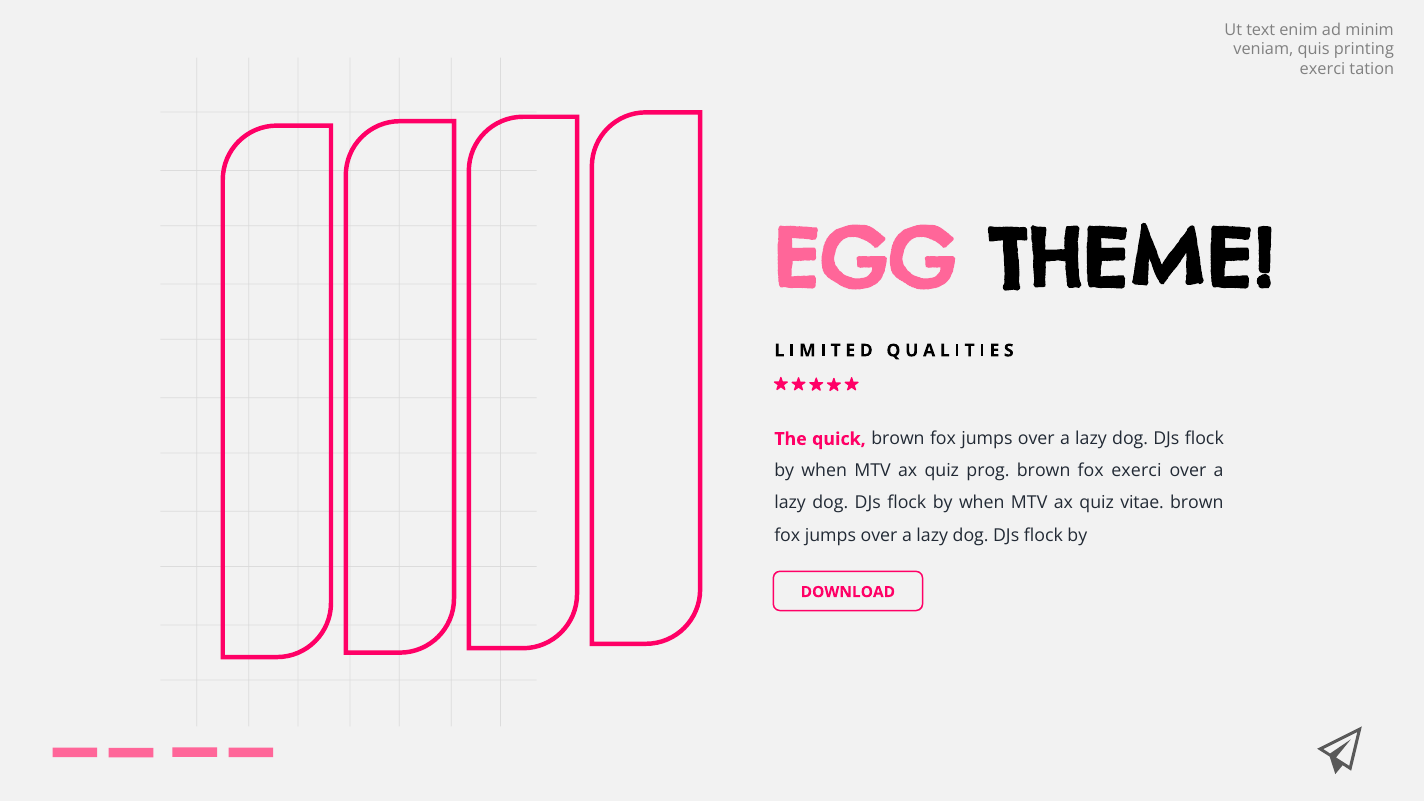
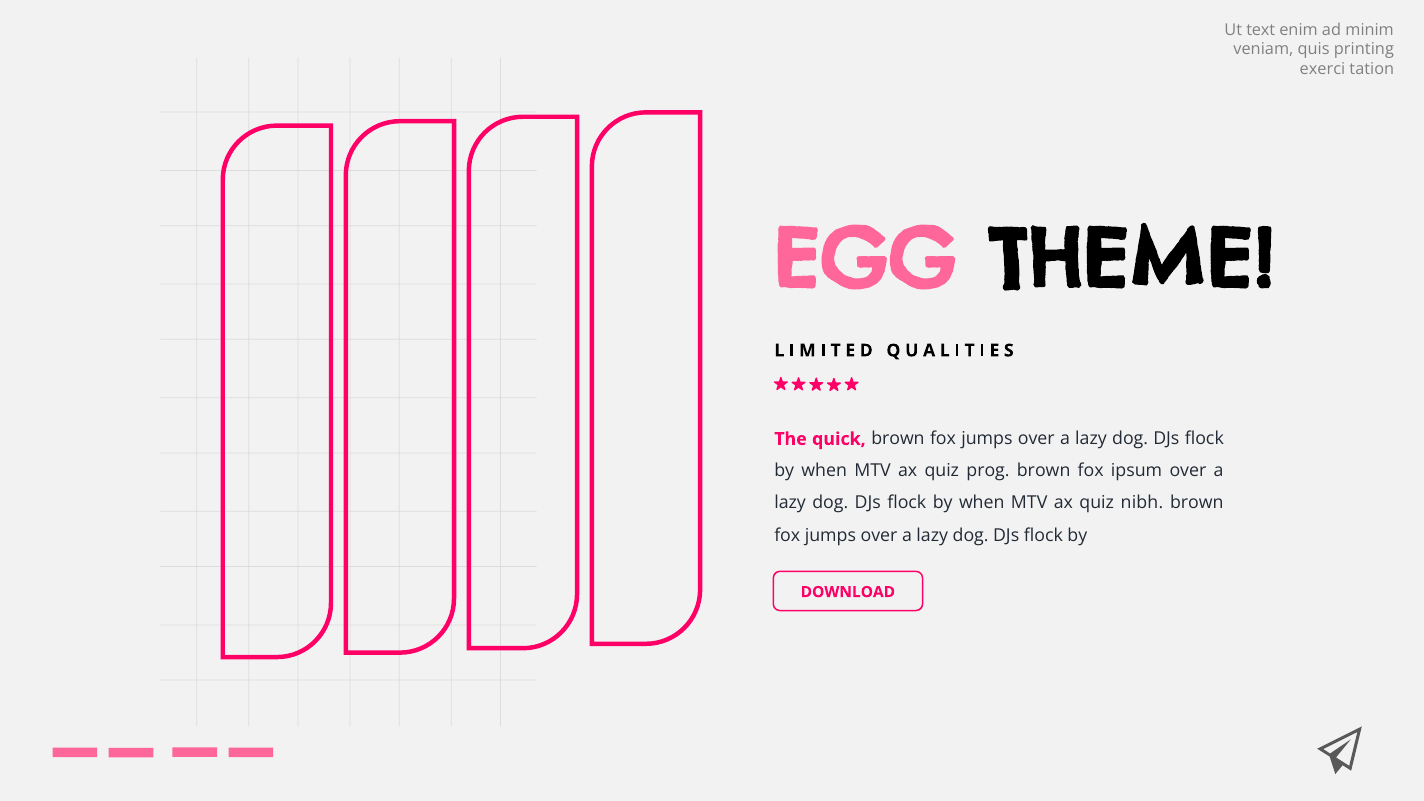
fox exerci: exerci -> ipsum
vitae: vitae -> nibh
